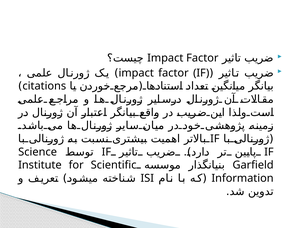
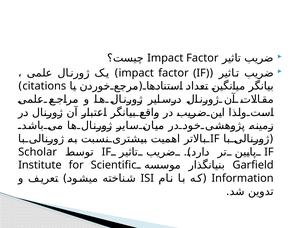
Science: Science -> Scholar
